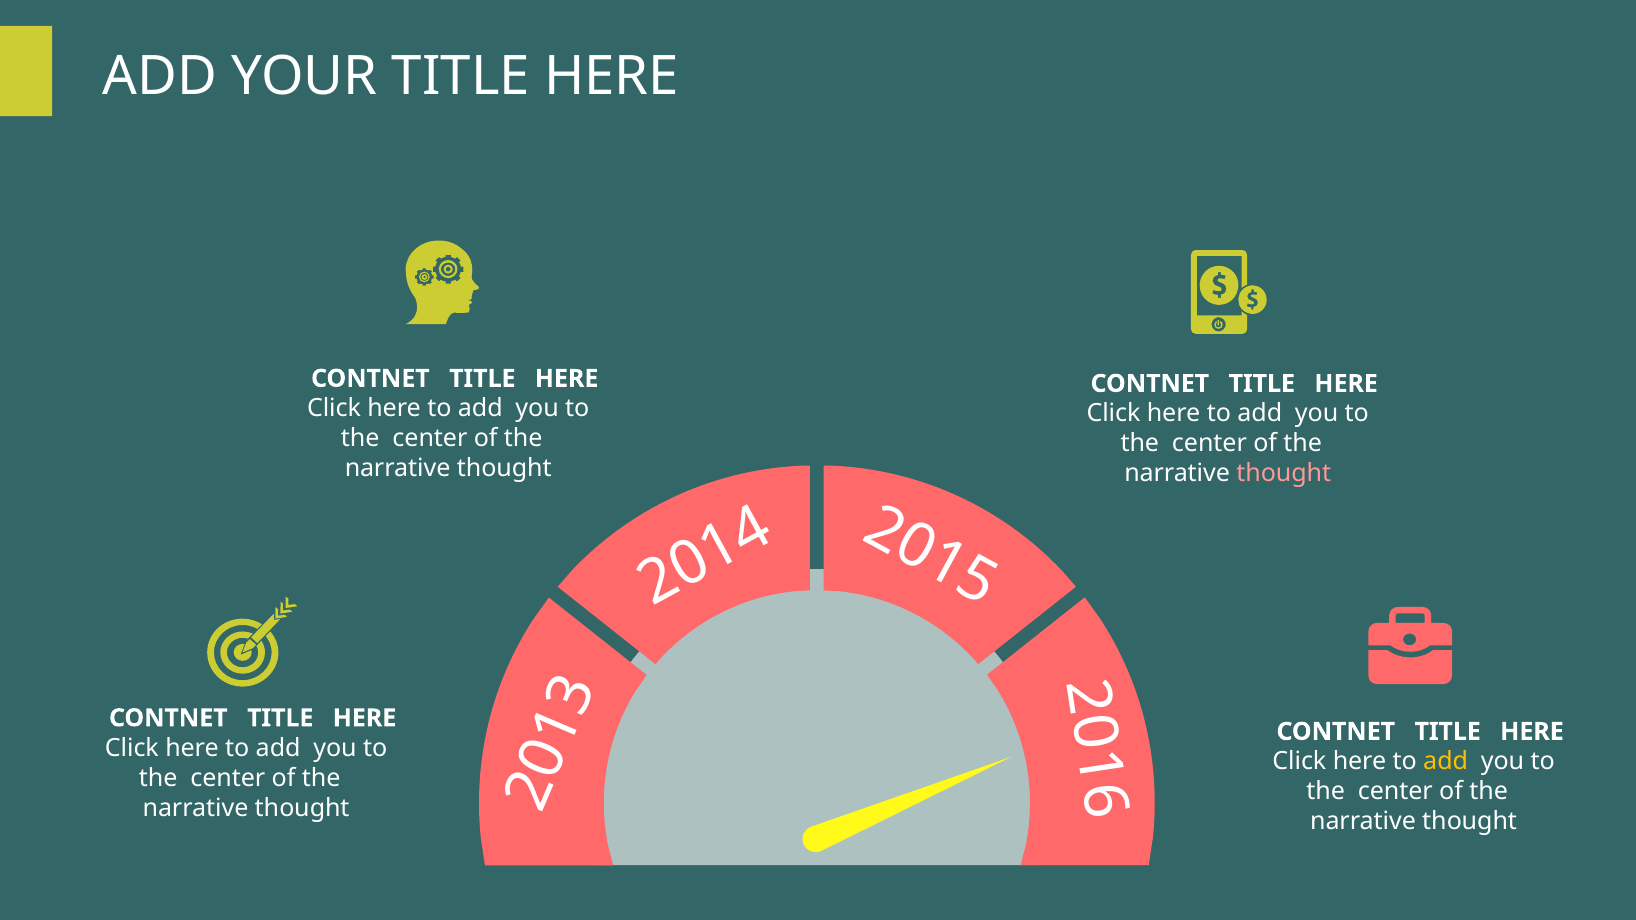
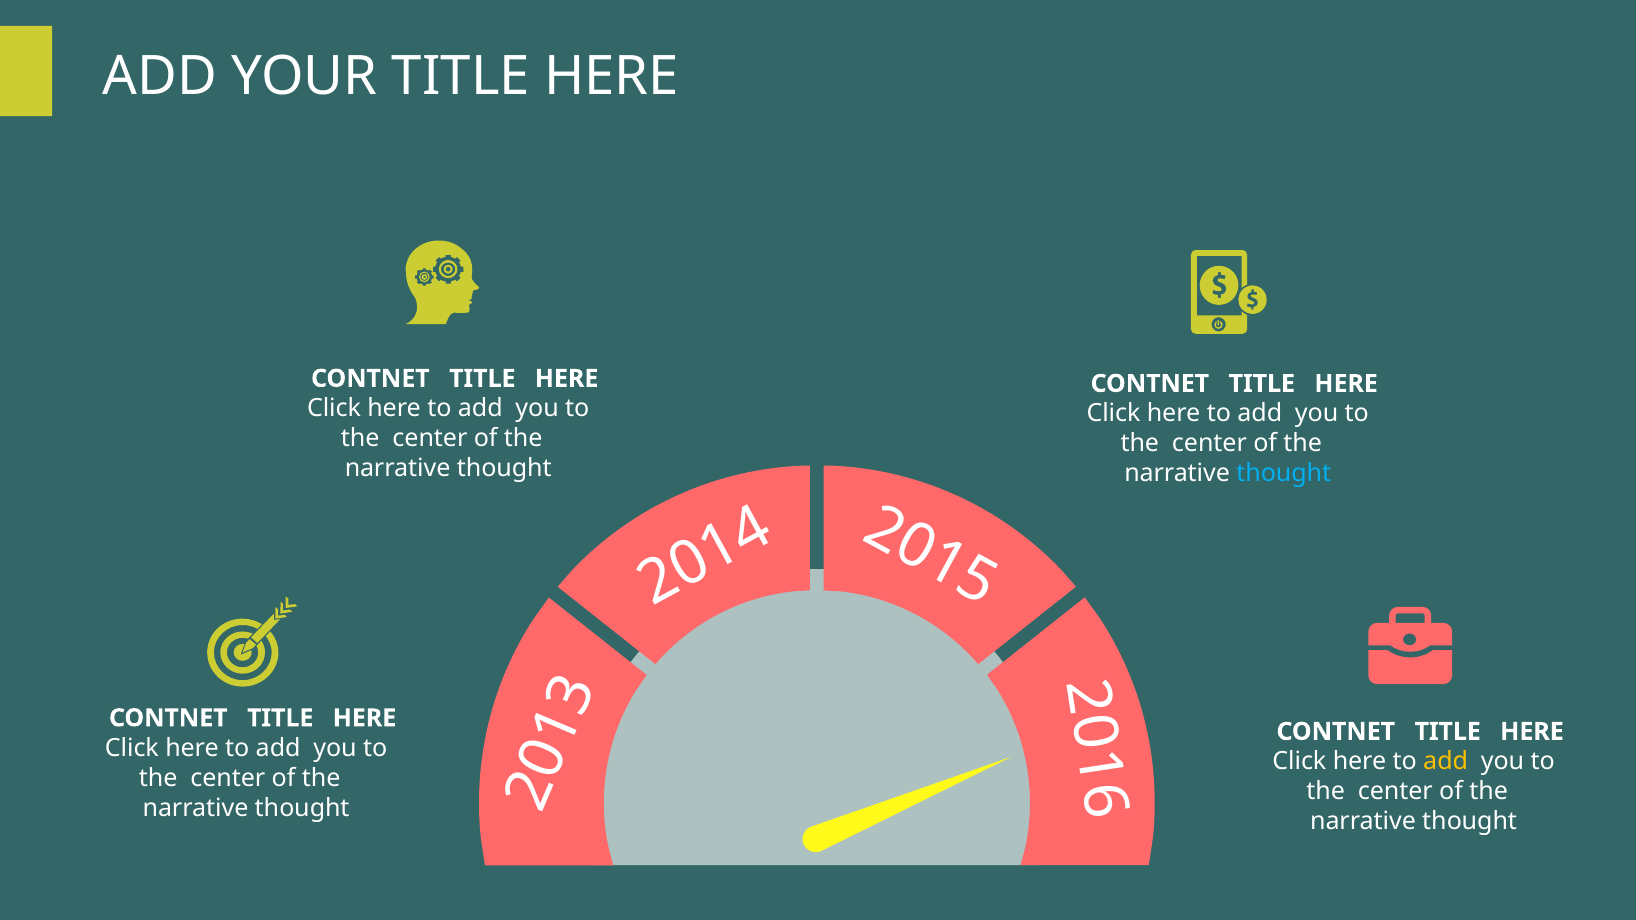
thought at (1284, 474) colour: pink -> light blue
